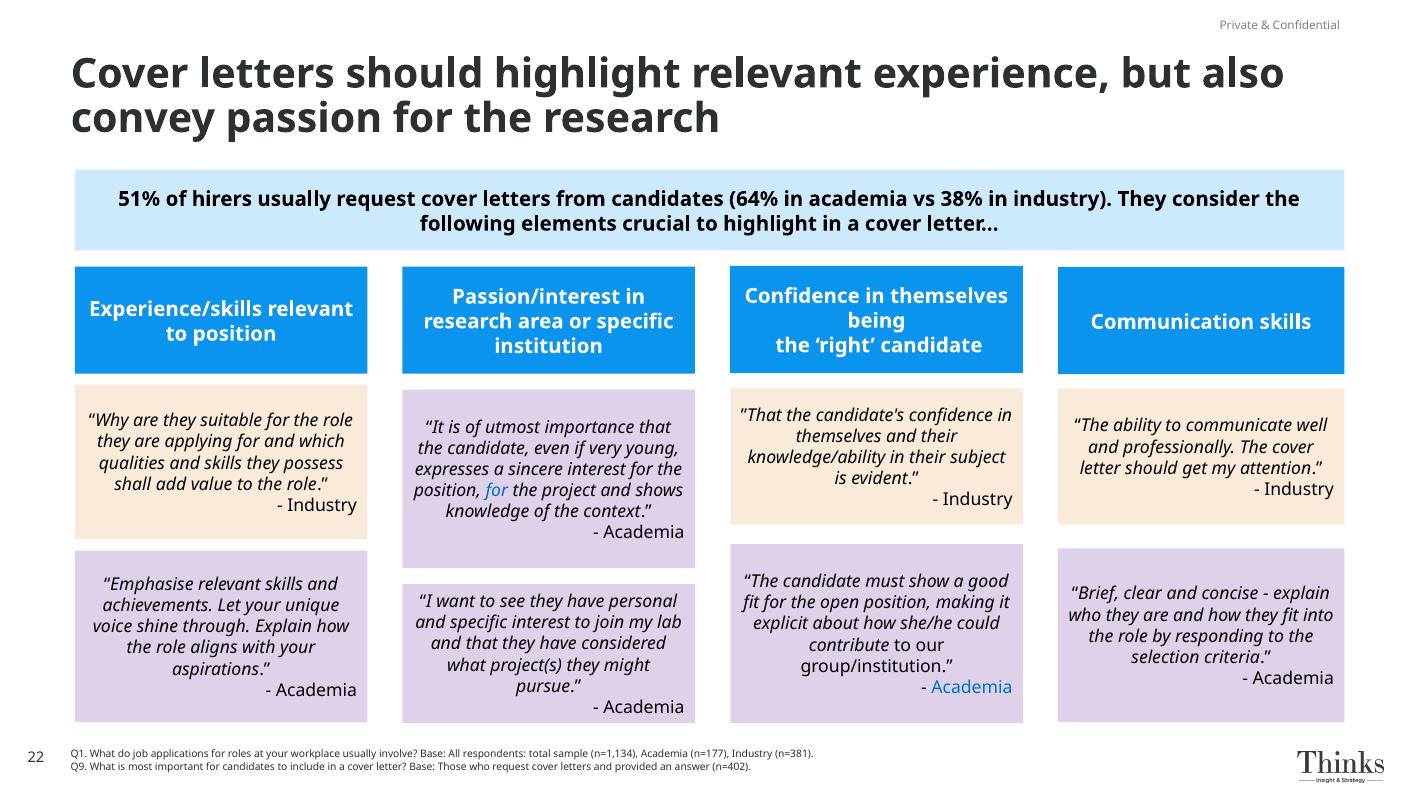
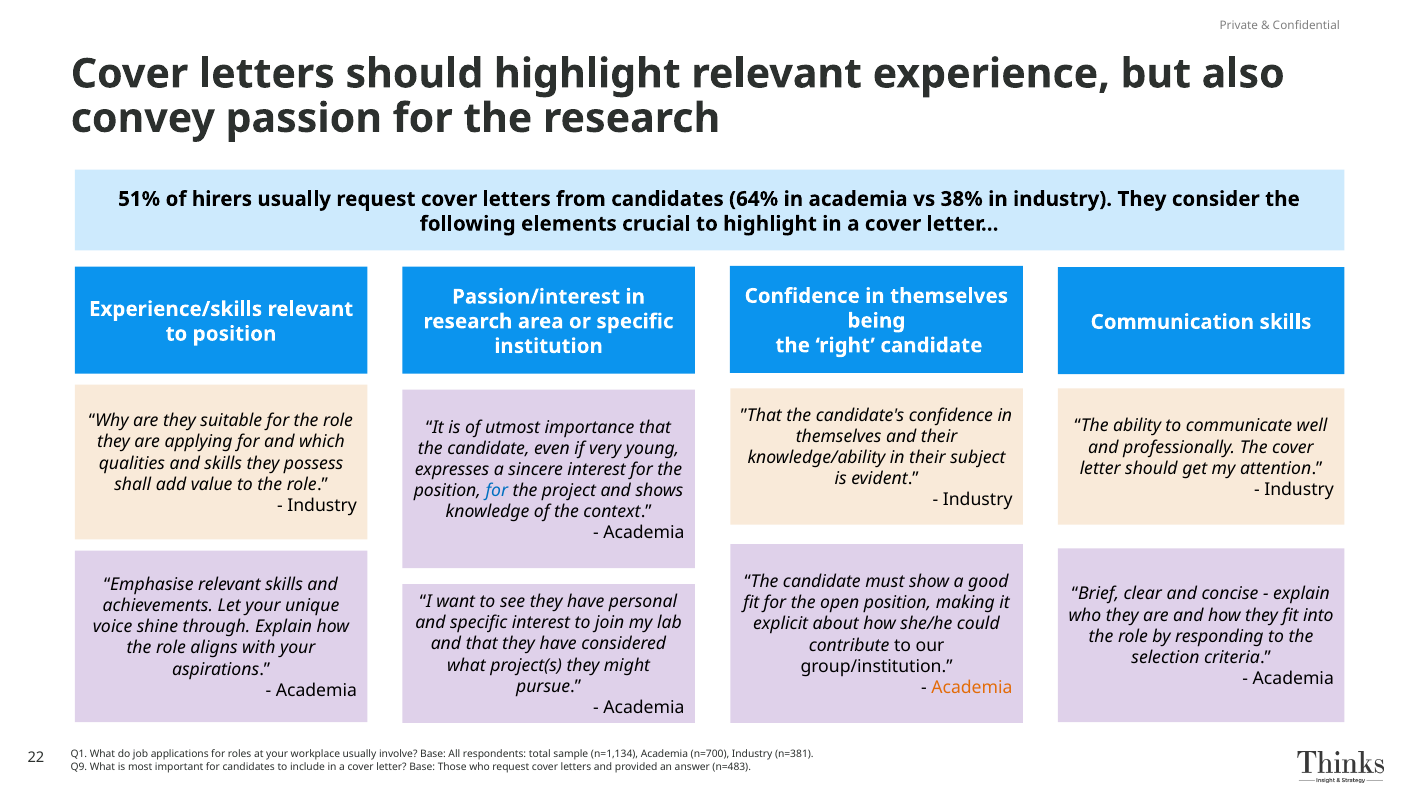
Academia at (972, 687) colour: blue -> orange
n=177: n=177 -> n=700
n=402: n=402 -> n=483
